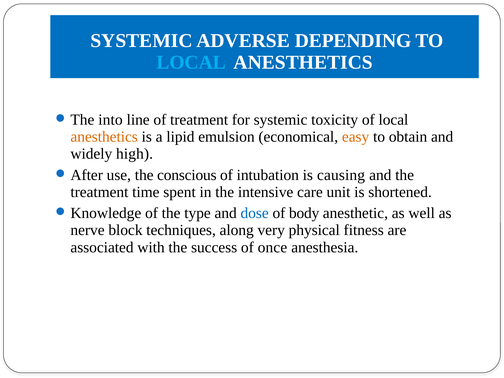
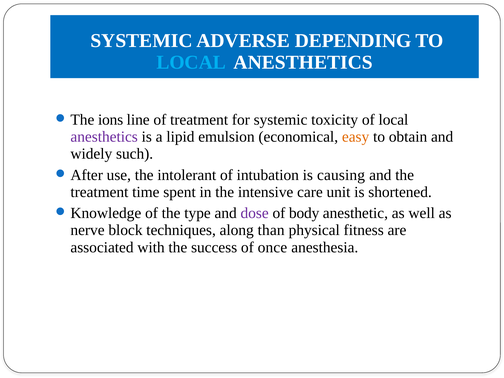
into: into -> ions
anesthetics at (104, 137) colour: orange -> purple
high: high -> such
conscious: conscious -> intolerant
dose colour: blue -> purple
very: very -> than
